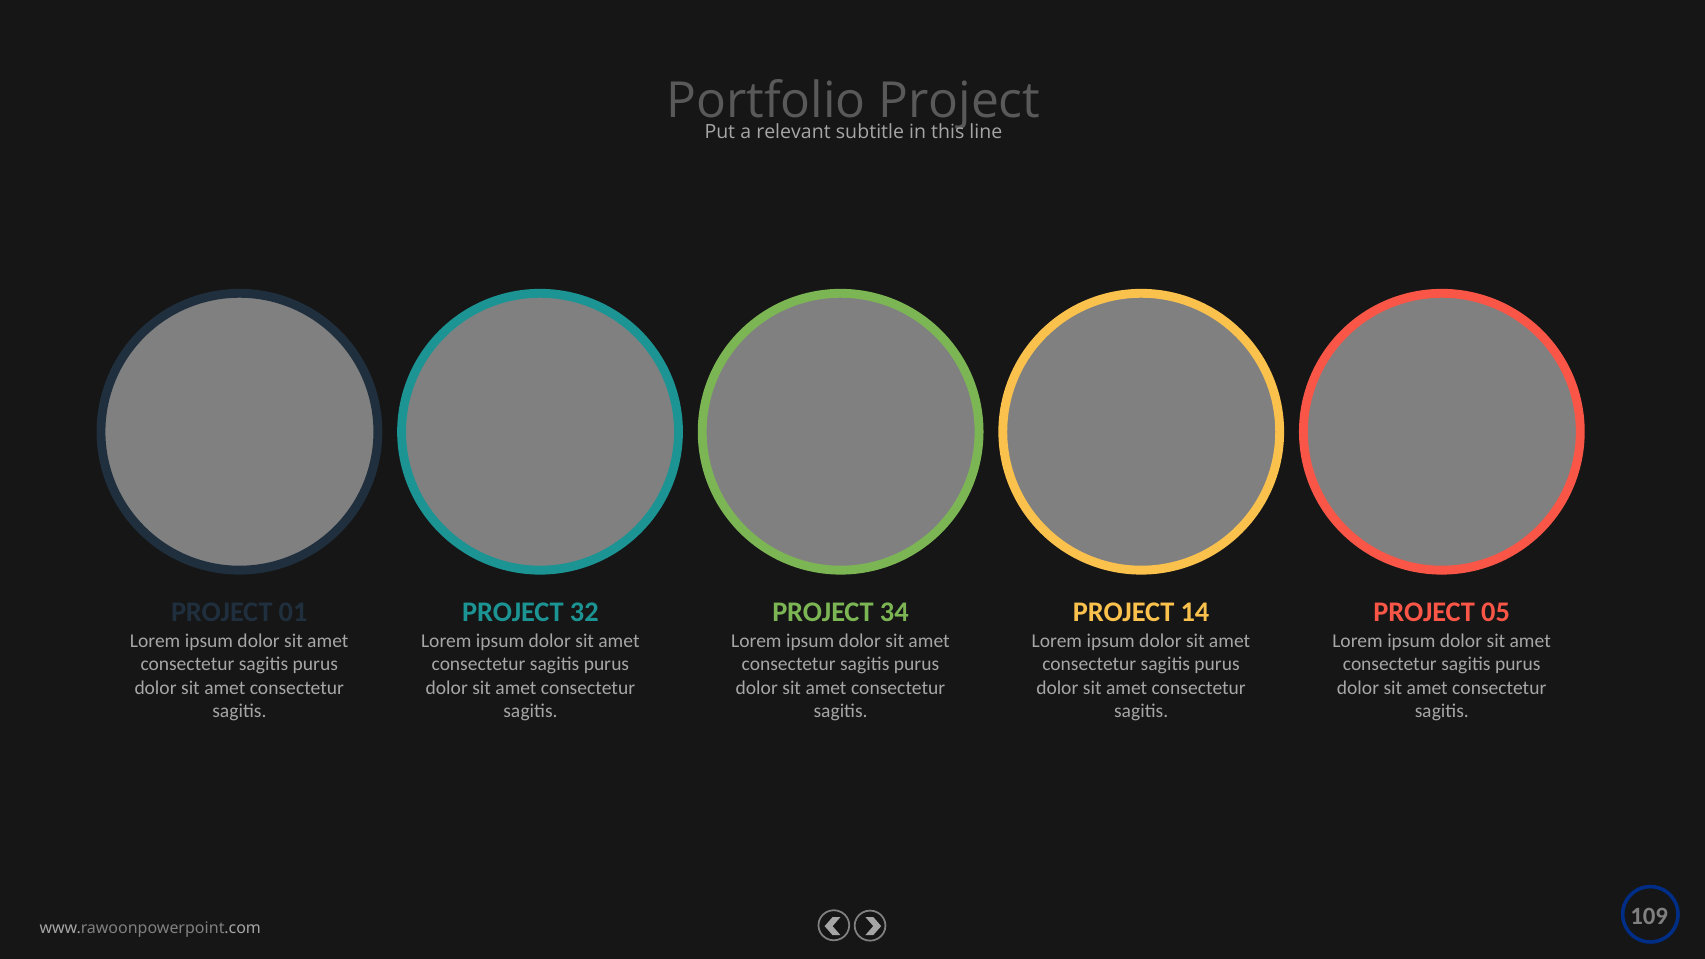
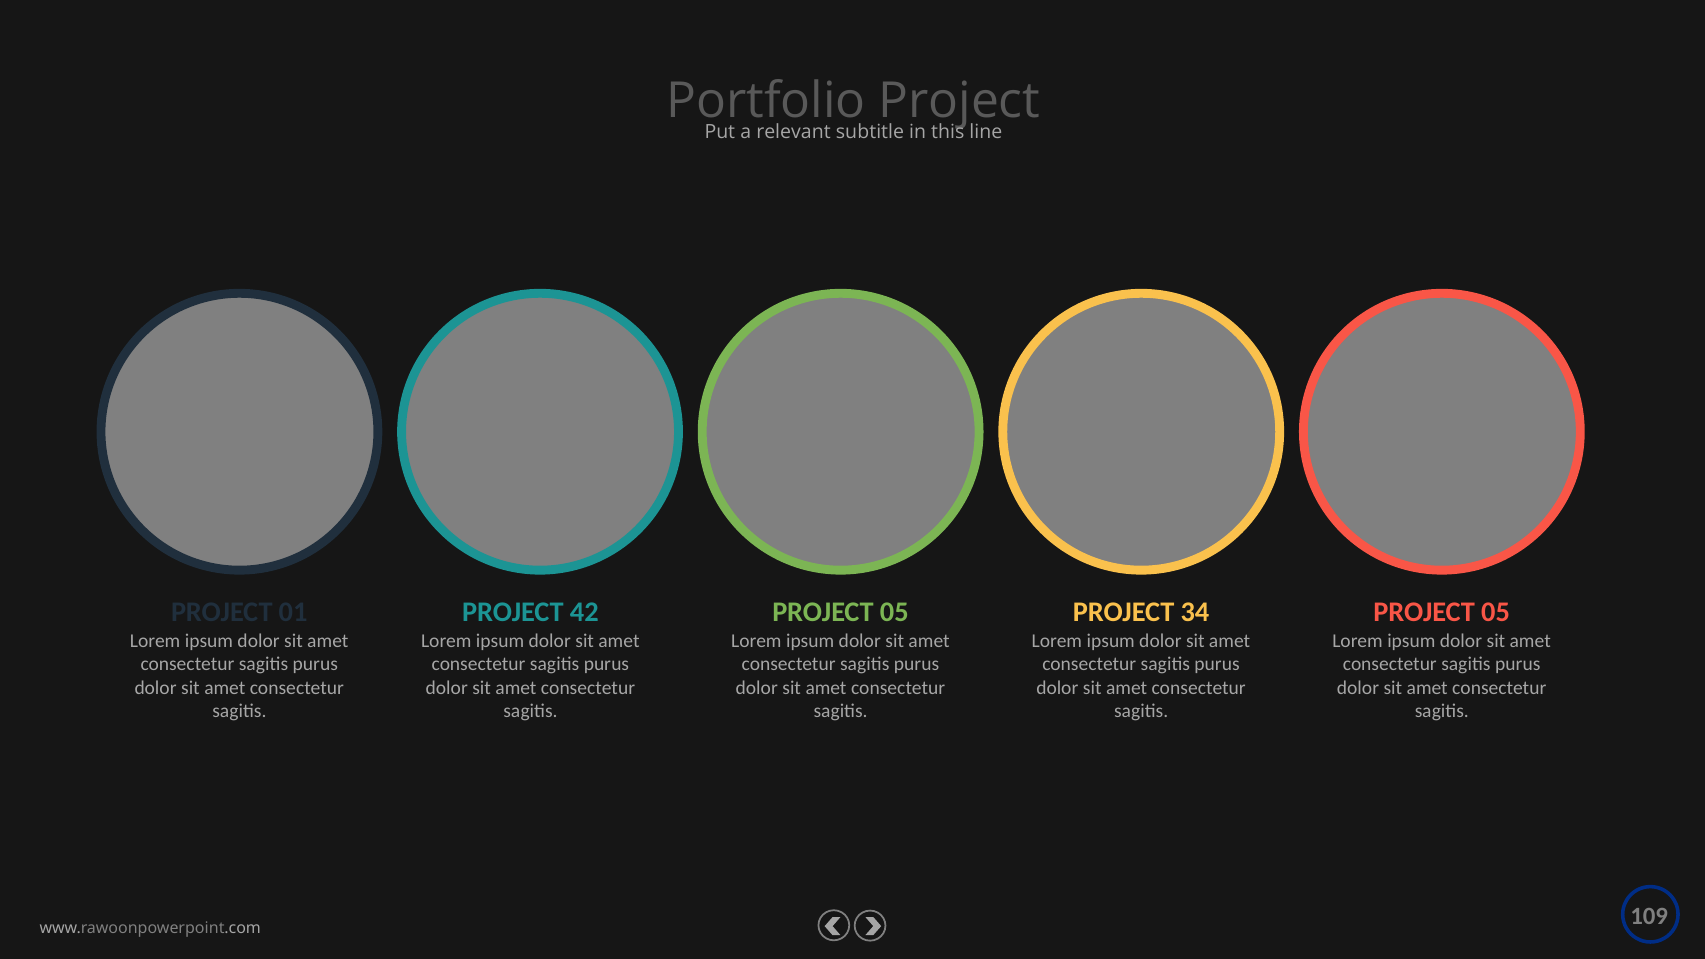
32: 32 -> 42
34 at (894, 613): 34 -> 05
14: 14 -> 34
